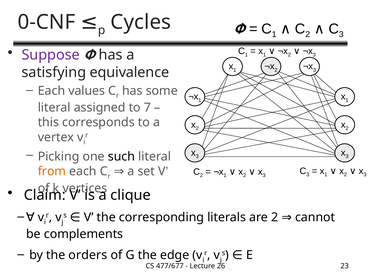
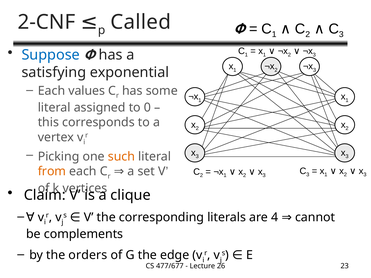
0-CNF: 0-CNF -> 2-CNF
Cycles: Cycles -> Called
Suppose colour: purple -> blue
equivalence: equivalence -> exponential
7: 7 -> 0
such colour: black -> orange
are 2: 2 -> 4
